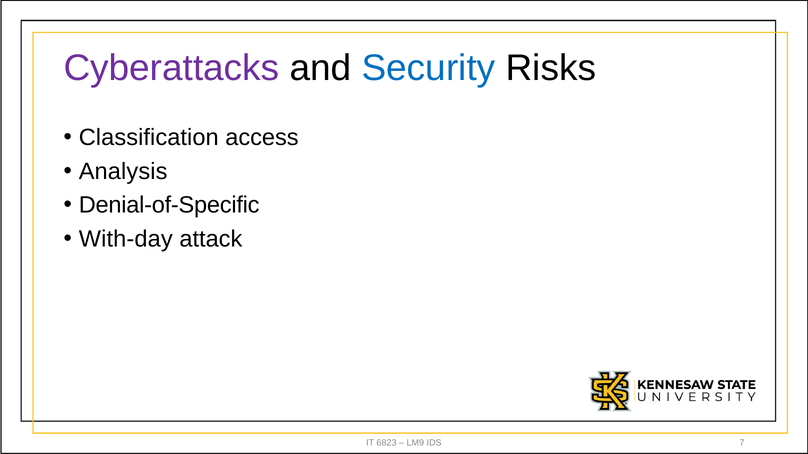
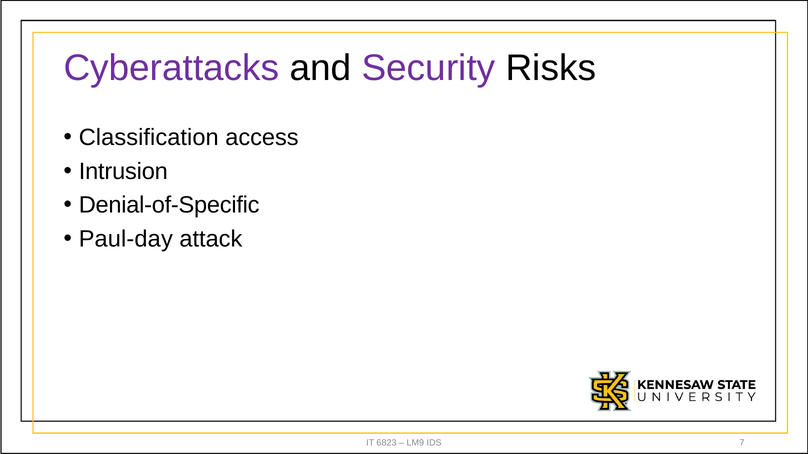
Security colour: blue -> purple
Analysis: Analysis -> Intrusion
With-day: With-day -> Paul-day
